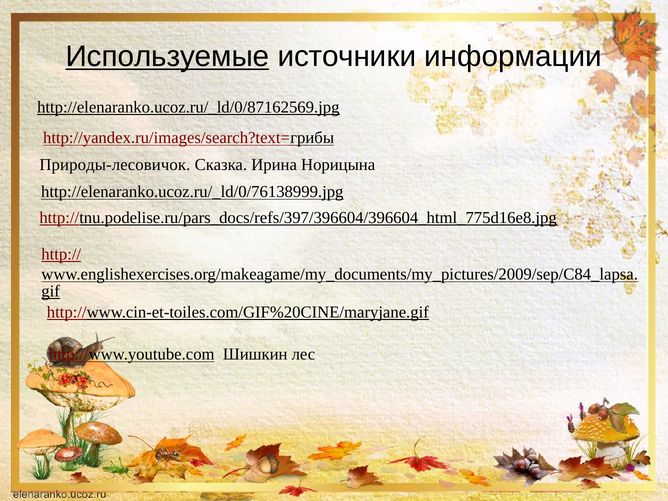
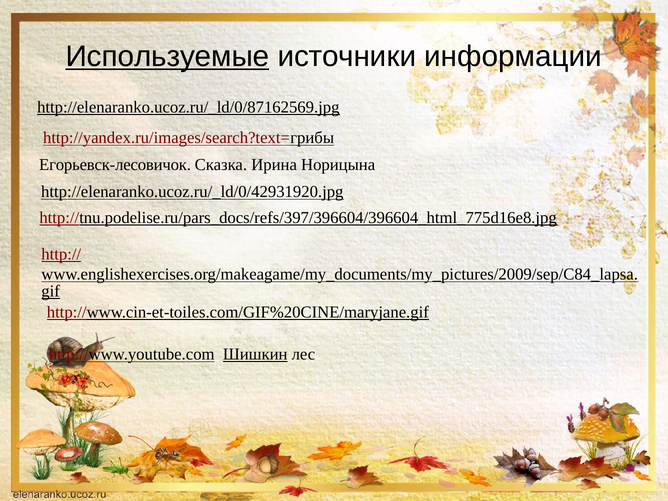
Природы-лесовичок: Природы-лесовичок -> Егорьевск-лесовичок
http://elenaranko.ucoz.ru/_ld/0/76138999.jpg: http://elenaranko.ucoz.ru/_ld/0/76138999.jpg -> http://elenaranko.ucoz.ru/_ld/0/42931920.jpg
Шишкин underline: none -> present
